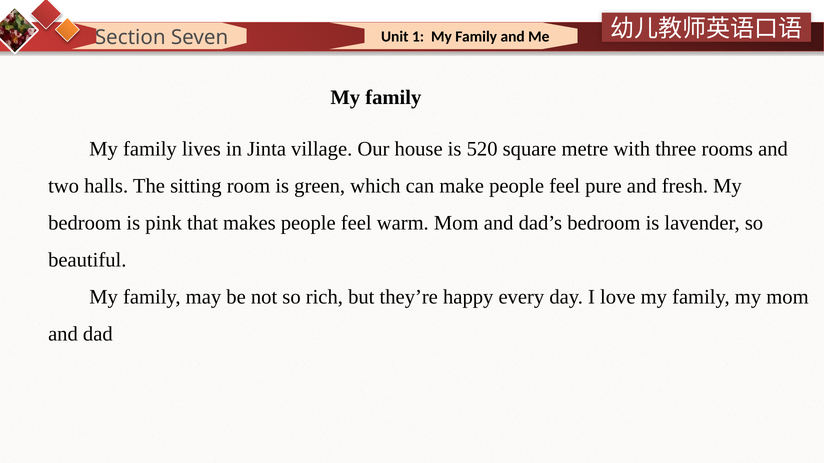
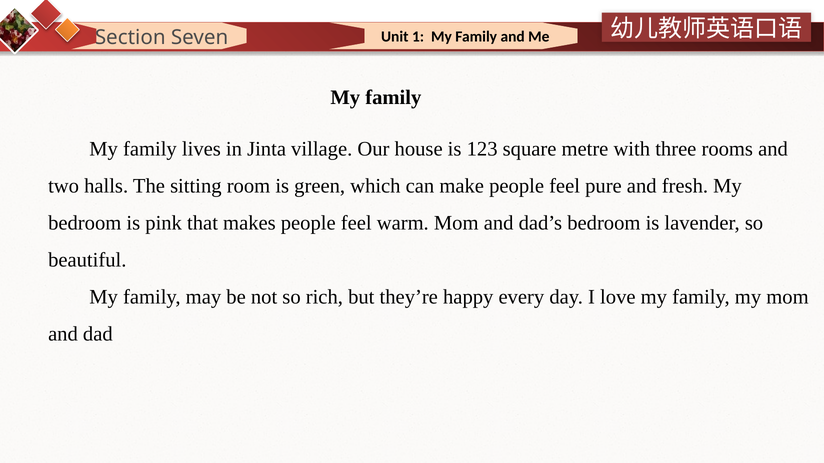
520: 520 -> 123
